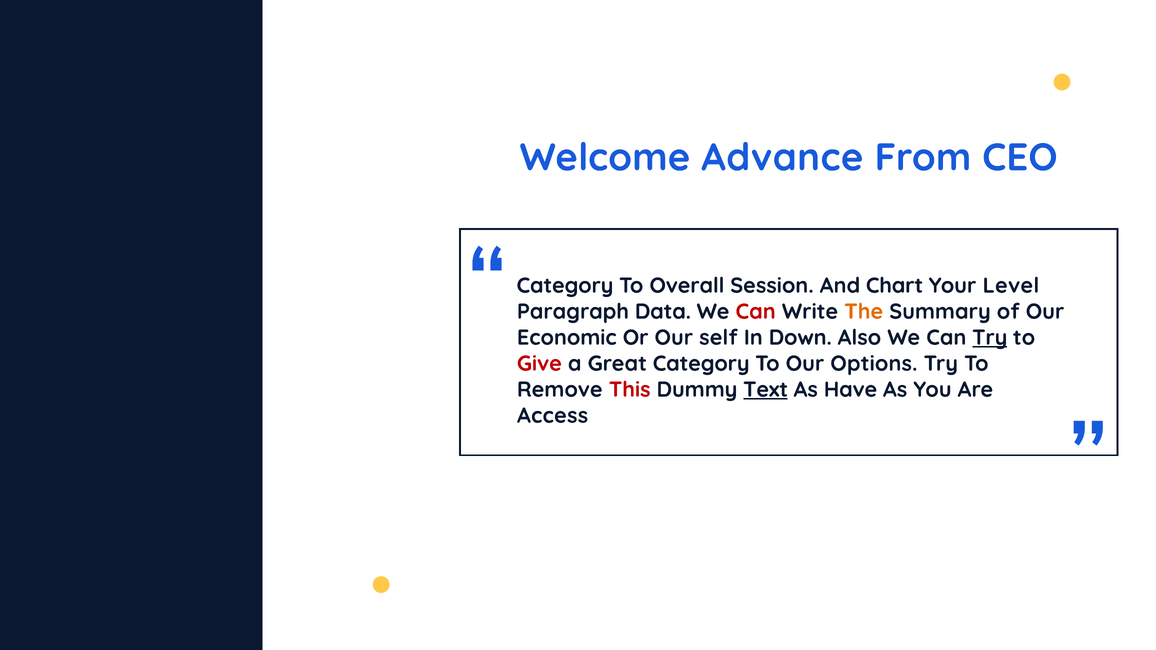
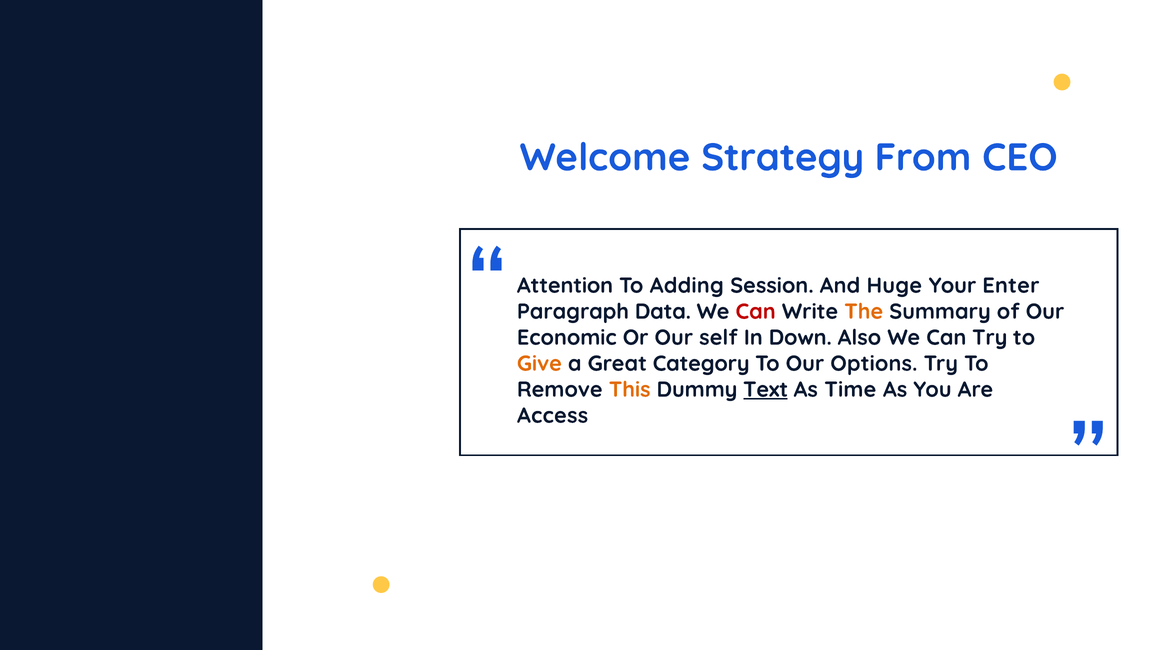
Advance: Advance -> Strategy
Category at (565, 286): Category -> Attention
Overall: Overall -> Adding
Chart: Chart -> Huge
Level: Level -> Enter
Try at (990, 338) underline: present -> none
Give colour: red -> orange
This colour: red -> orange
Have: Have -> Time
